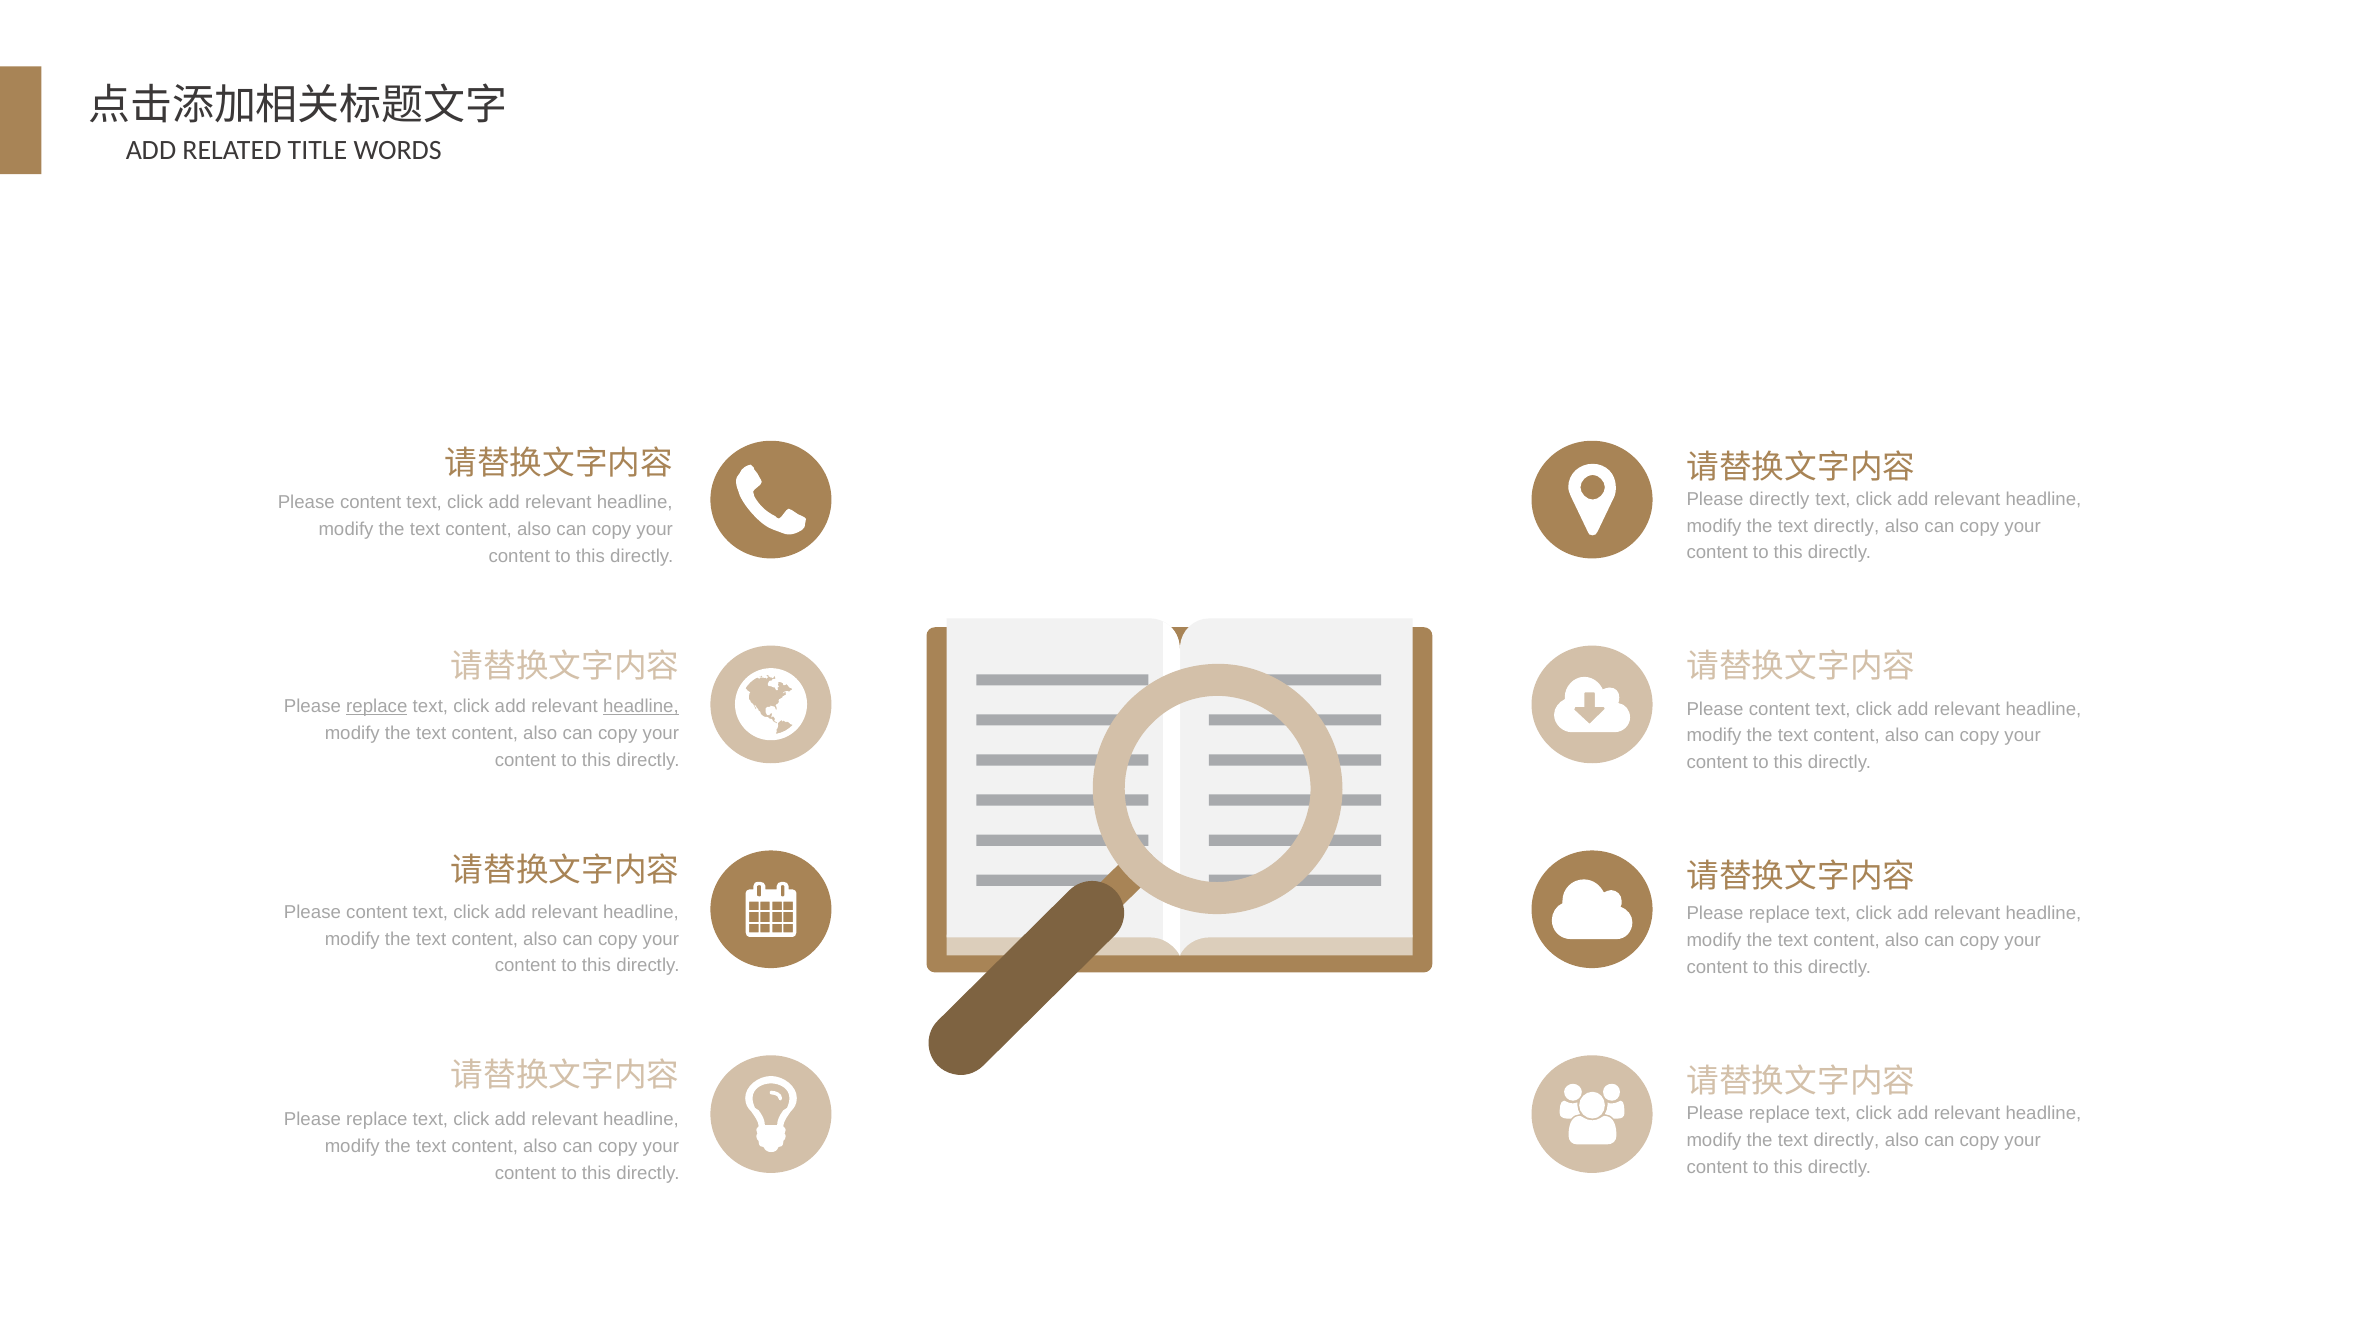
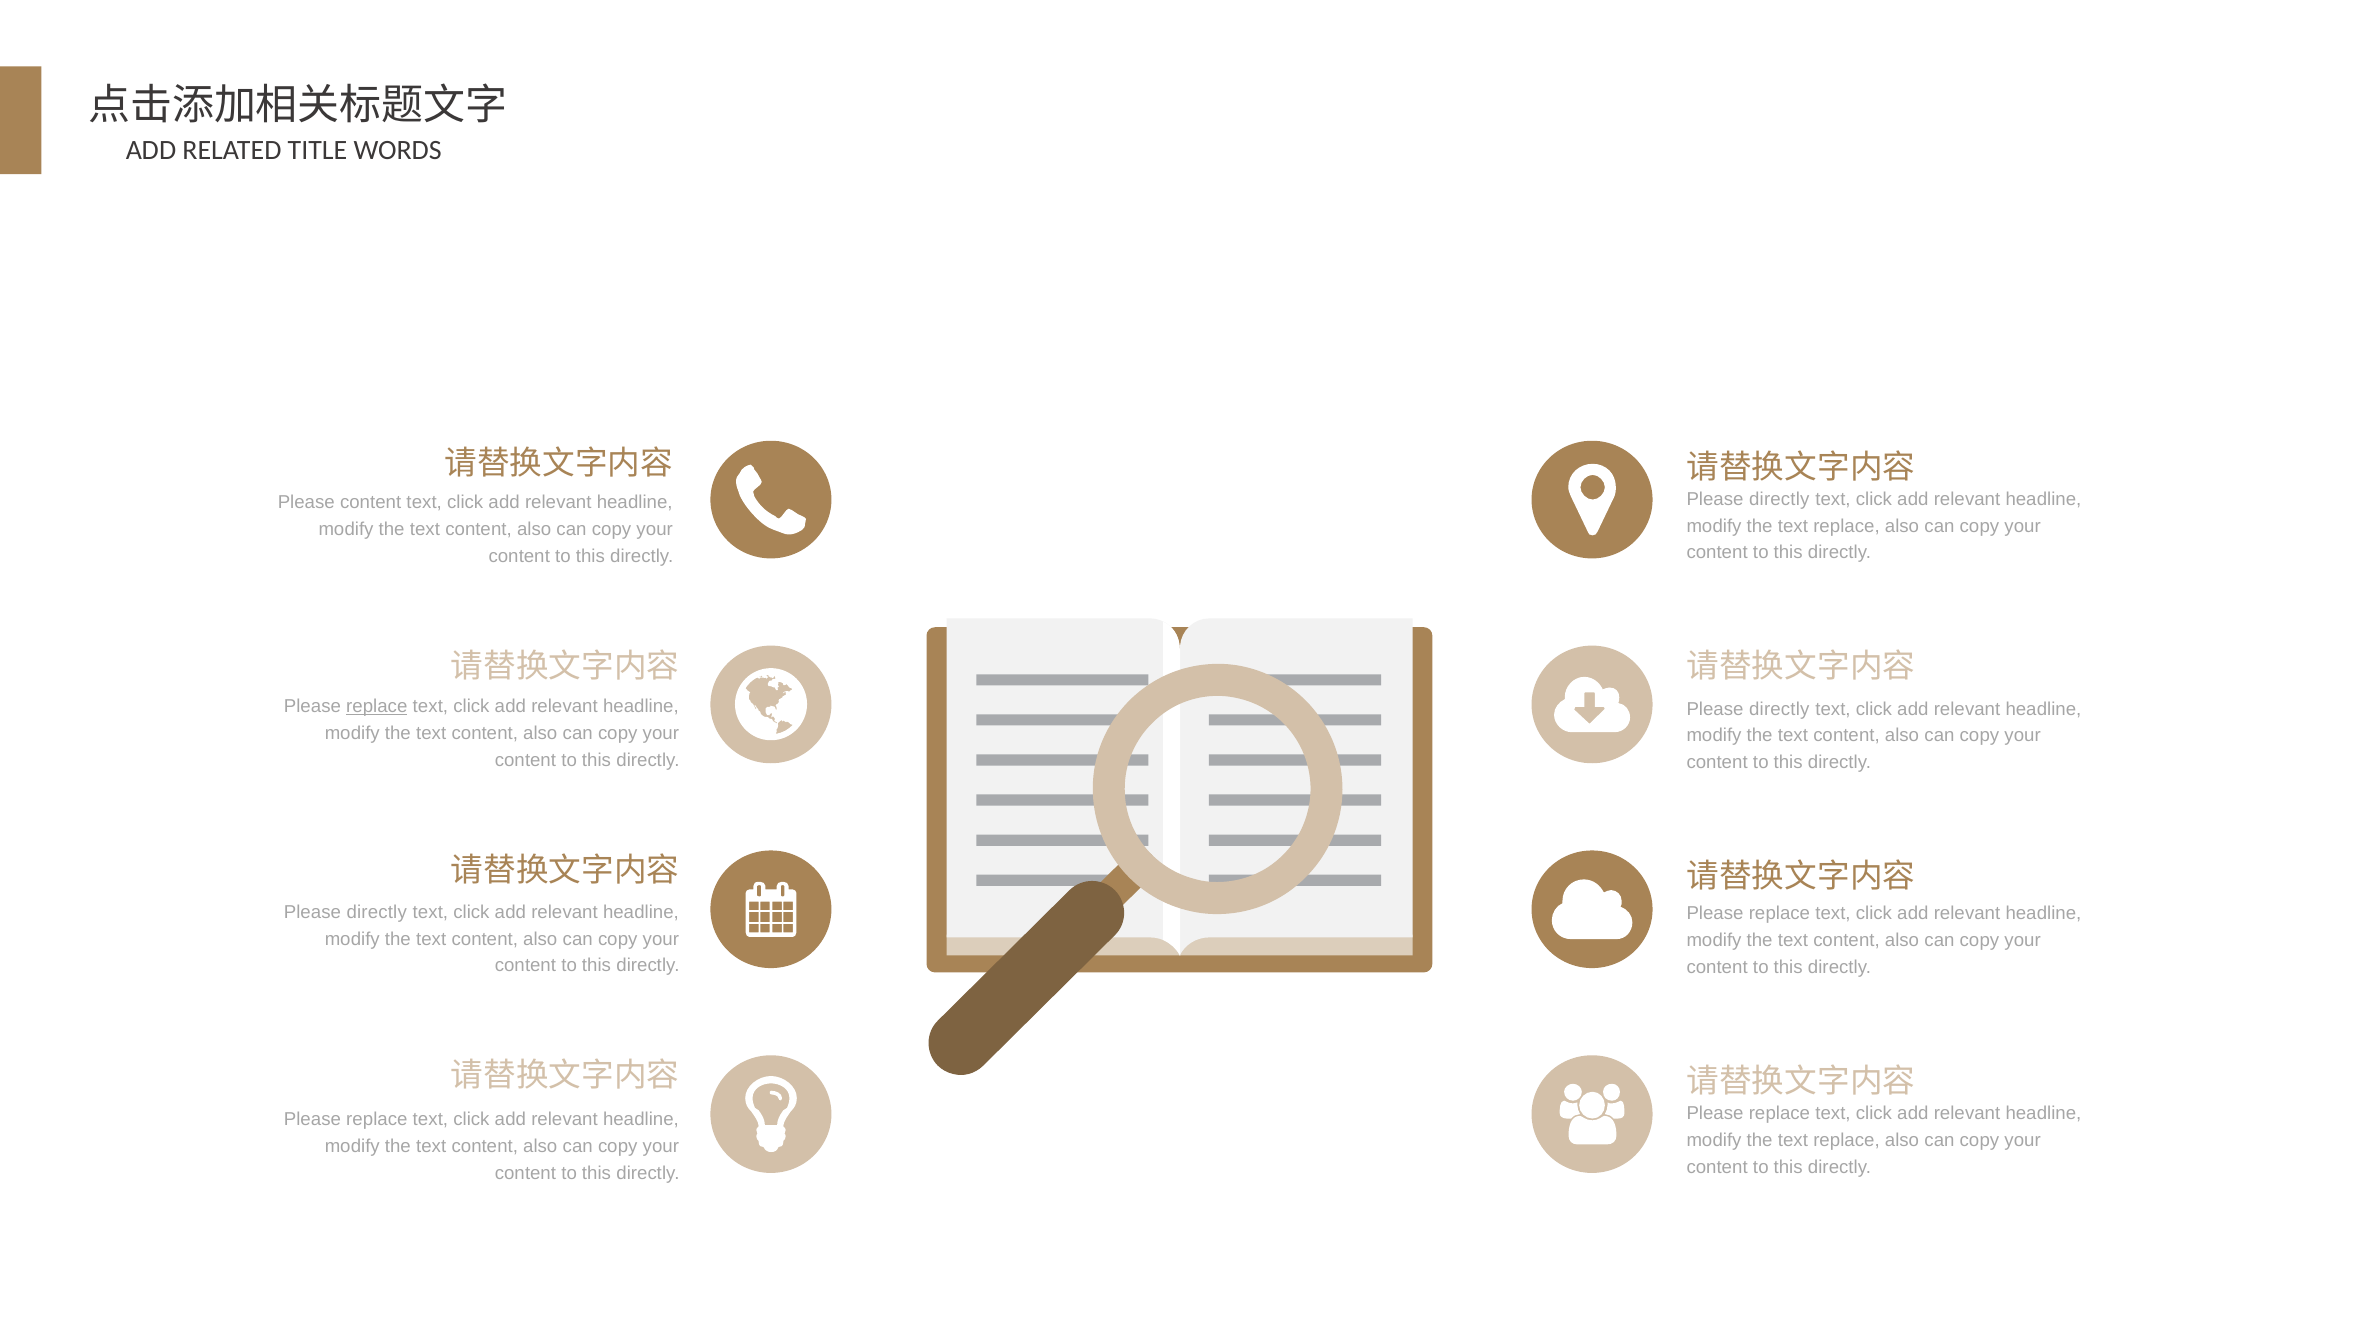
directly at (1846, 526): directly -> replace
headline at (641, 706) underline: present -> none
content at (1779, 709): content -> directly
content at (377, 912): content -> directly
directly at (1846, 1140): directly -> replace
